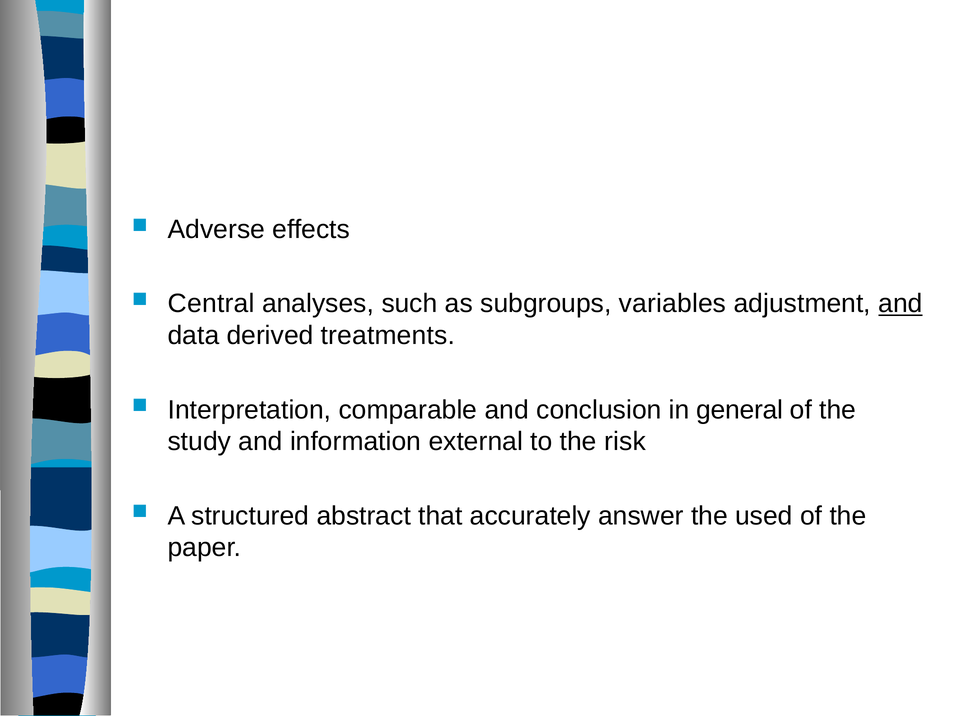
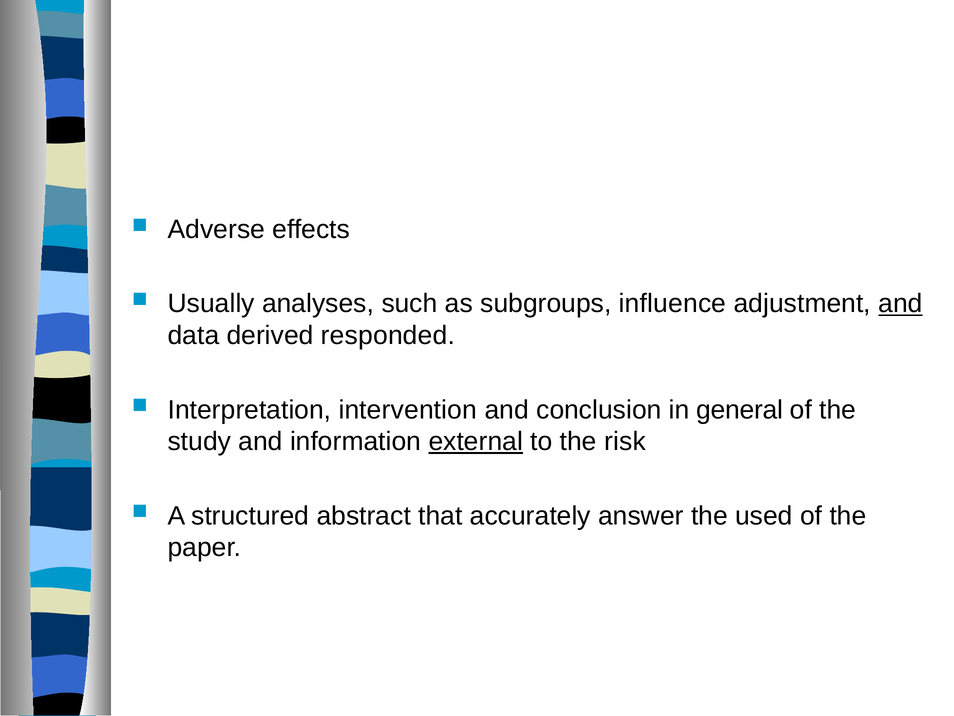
Central: Central -> Usually
variables: variables -> influence
treatments: treatments -> responded
comparable: comparable -> intervention
external underline: none -> present
